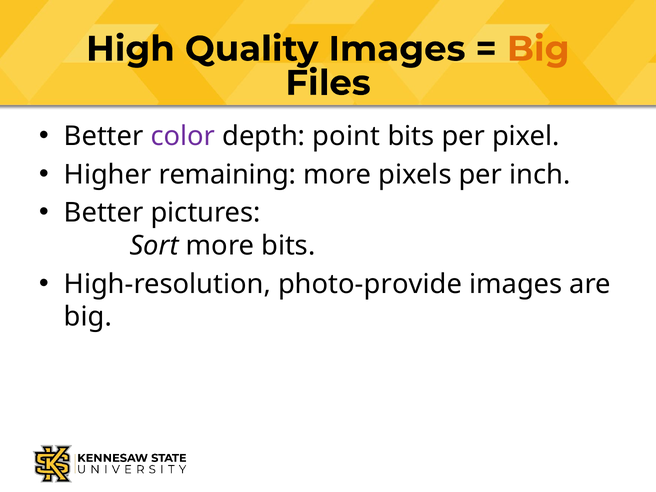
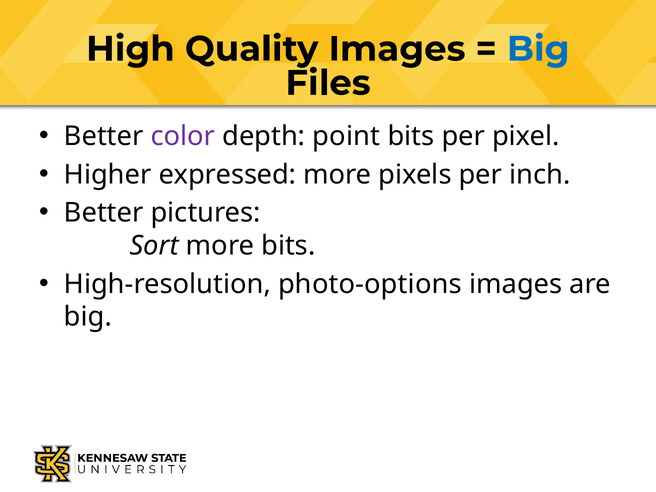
Big at (538, 49) colour: orange -> blue
remaining: remaining -> expressed
photo-provide: photo-provide -> photo-options
